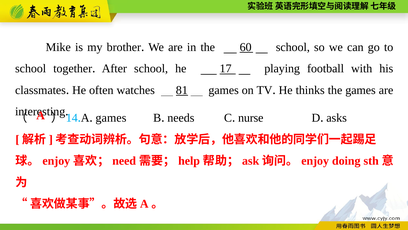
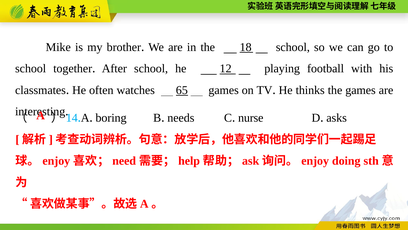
60: 60 -> 18
17: 17 -> 12
81: 81 -> 65
games at (111, 118): games -> boring
